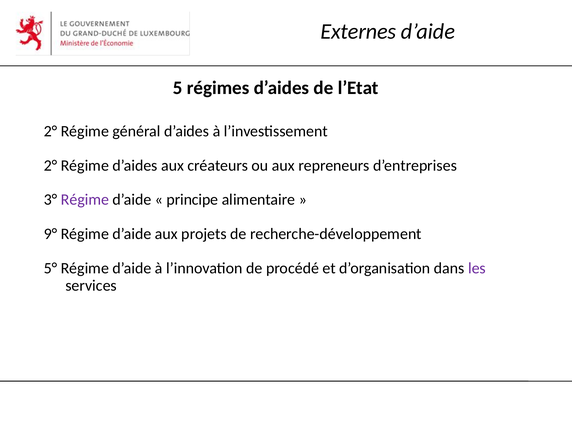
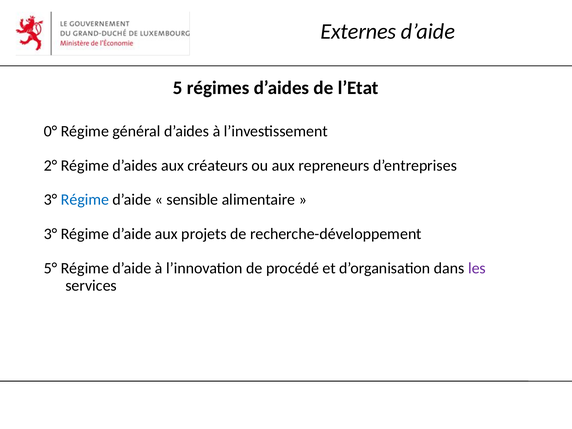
2° at (51, 131): 2° -> 0°
Régime at (85, 200) colour: purple -> blue
principe: principe -> sensible
9° at (51, 234): 9° -> 3°
